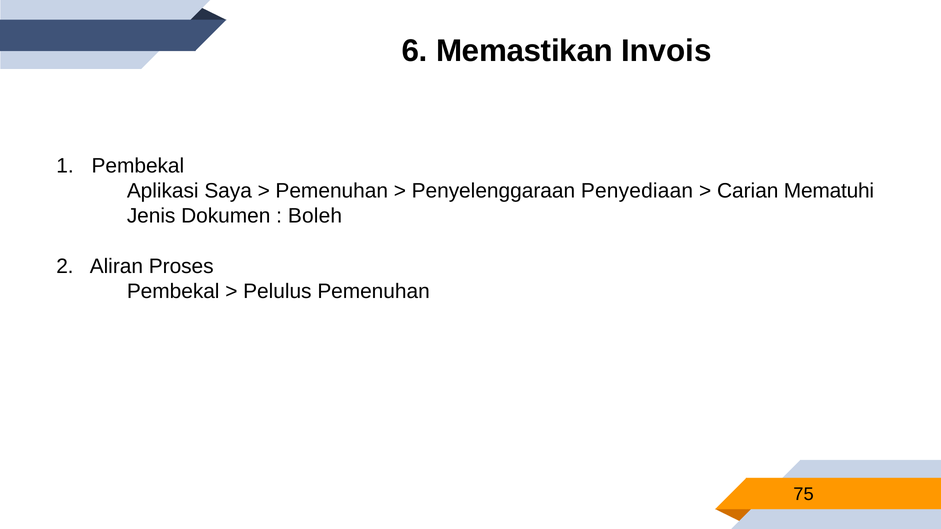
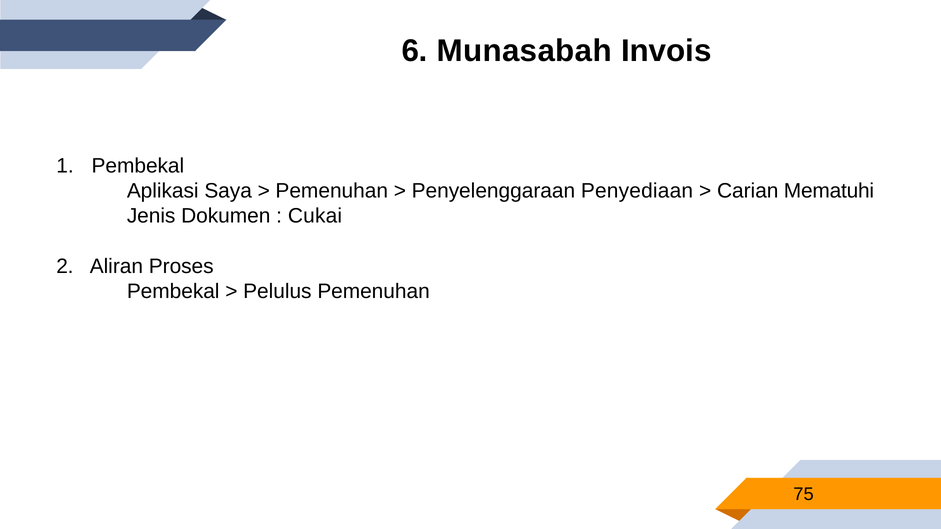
Memastikan: Memastikan -> Munasabah
Boleh: Boleh -> Cukai
